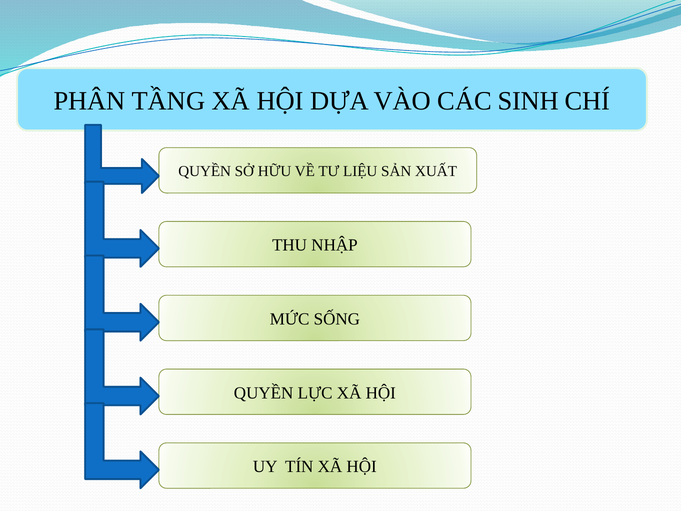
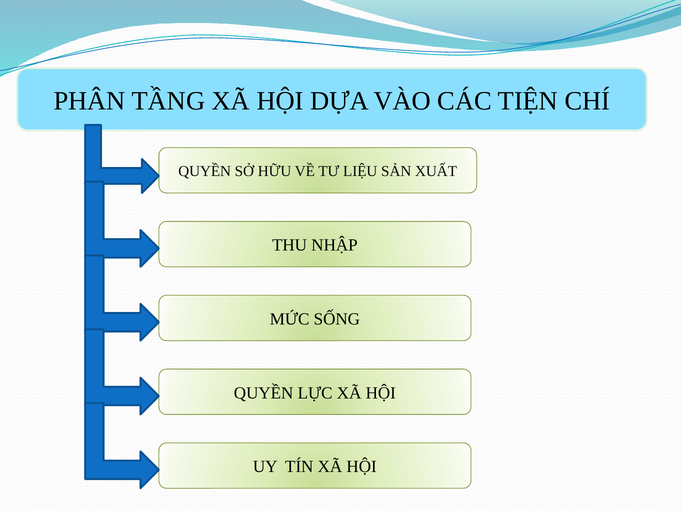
SINH: SINH -> TIỆN
